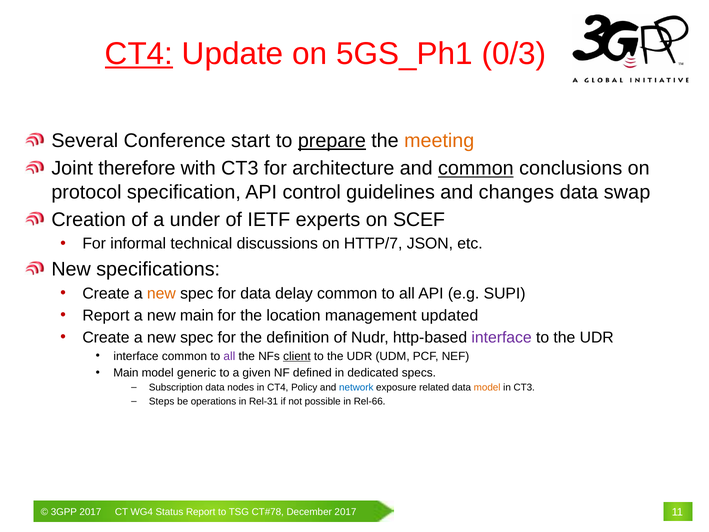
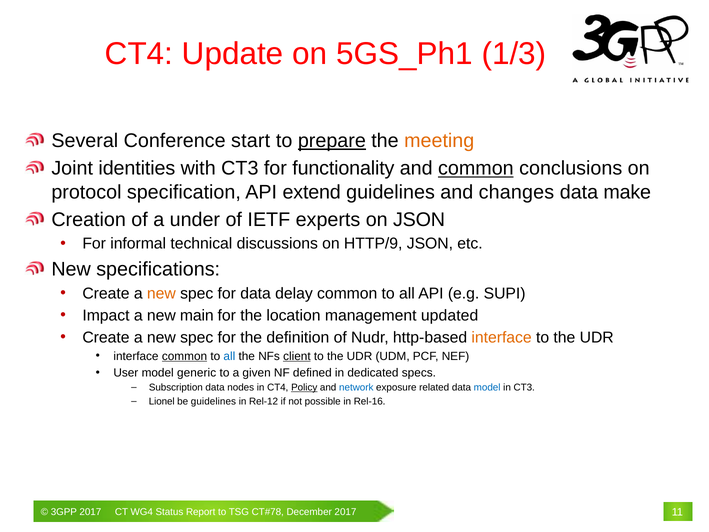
CT4 at (139, 54) underline: present -> none
0/3: 0/3 -> 1/3
therefore: therefore -> identities
architecture: architecture -> functionality
control: control -> extend
swap: swap -> make
on SCEF: SCEF -> JSON
HTTP/7: HTTP/7 -> HTTP/9
Report at (106, 315): Report -> Impact
interface at (502, 337) colour: purple -> orange
common at (185, 356) underline: none -> present
all at (229, 356) colour: purple -> blue
Main at (126, 373): Main -> User
Policy underline: none -> present
model at (487, 387) colour: orange -> blue
Steps: Steps -> Lionel
be operations: operations -> guidelines
Rel-31: Rel-31 -> Rel-12
Rel-66: Rel-66 -> Rel-16
